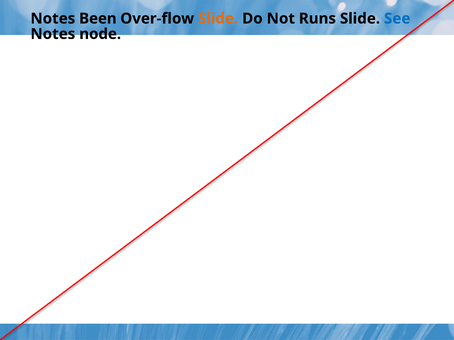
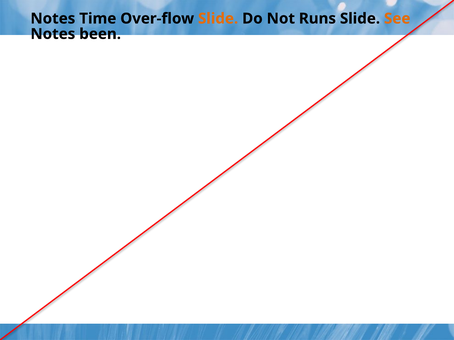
Been: Been -> Time
See colour: blue -> orange
node: node -> been
